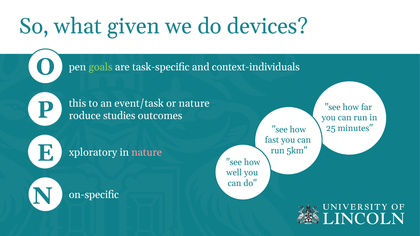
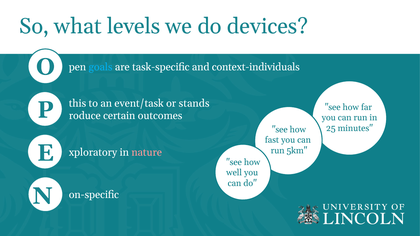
given: given -> levels
goals colour: light green -> light blue
or nature: nature -> stands
studies: studies -> certain
